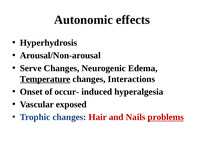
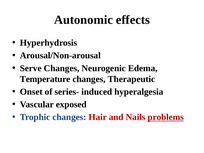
Temperature underline: present -> none
Interactions: Interactions -> Therapeutic
occur-: occur- -> series-
